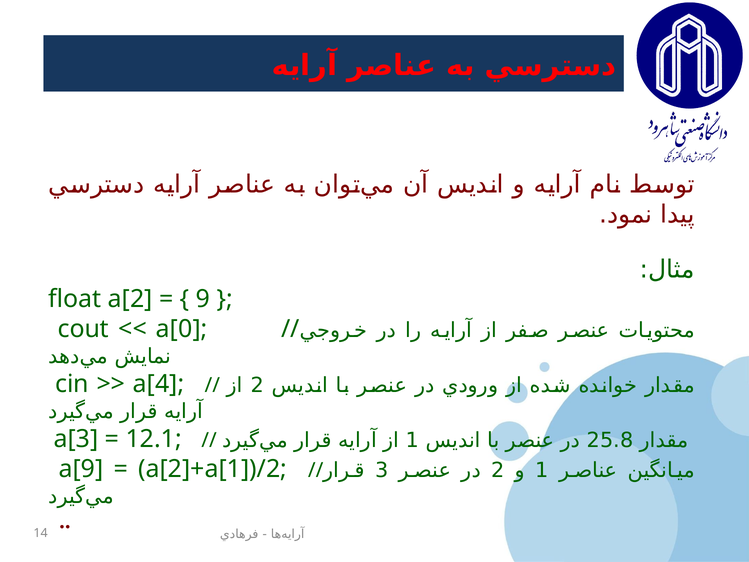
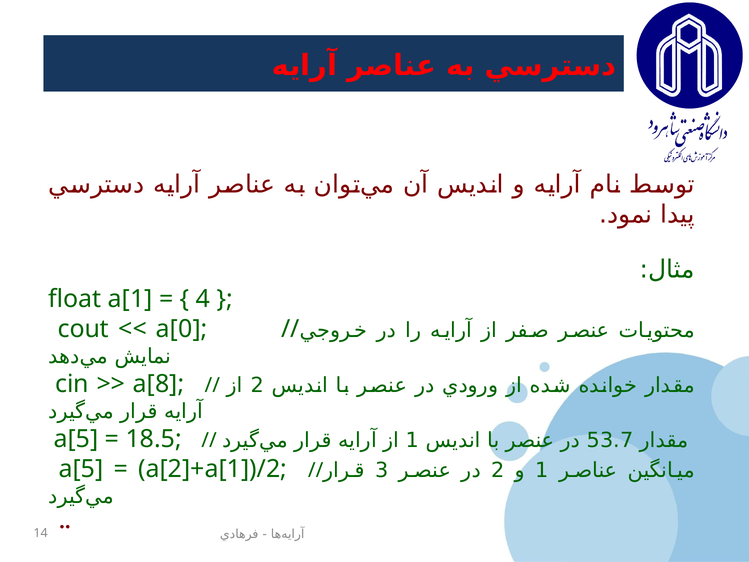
a[2: a[2 -> a[1
9: 9 -> 4
a[4: a[4 -> a[8
25.8: 25.8 -> 53.7
a[3 at (76, 439): a[3 -> a[5
12.1: 12.1 -> 18.5
a[9 at (81, 469): a[9 -> a[5
